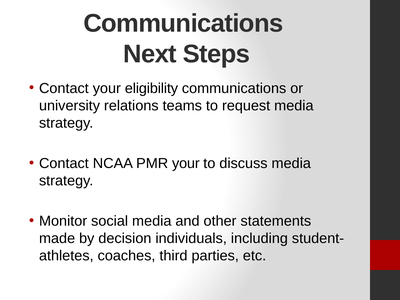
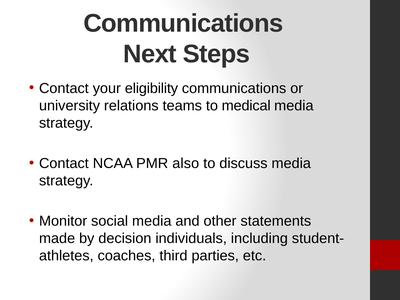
request: request -> medical
PMR your: your -> also
